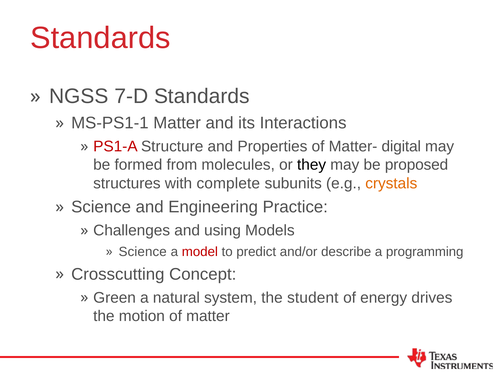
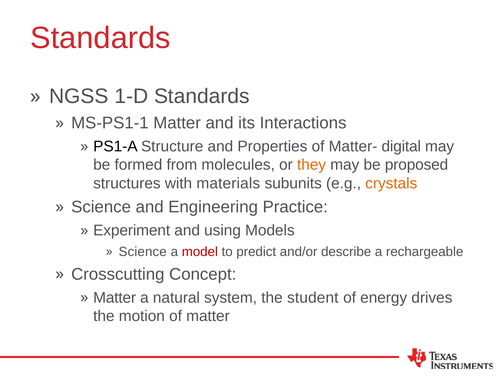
7-D: 7-D -> 1-D
PS1-A colour: red -> black
they colour: black -> orange
complete: complete -> materials
Challenges: Challenges -> Experiment
programming: programming -> rechargeable
Green at (115, 298): Green -> Matter
